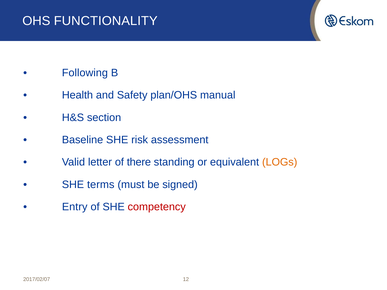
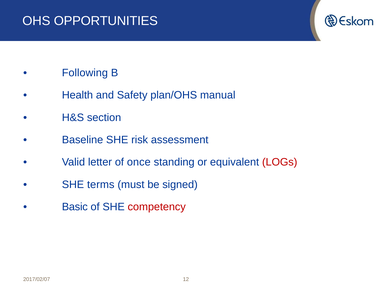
FUNCTIONALITY: FUNCTIONALITY -> OPPORTUNITIES
there: there -> once
LOGs colour: orange -> red
Entry: Entry -> Basic
